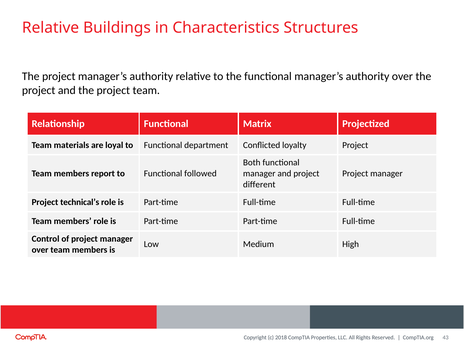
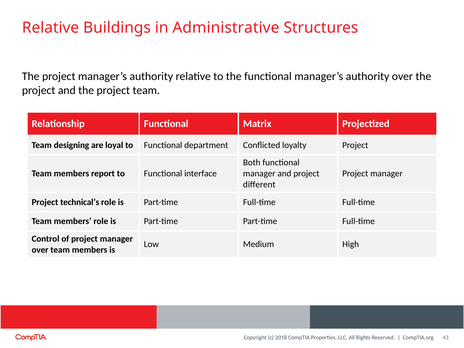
Characteristics: Characteristics -> Administrative
materials: materials -> designing
followed: followed -> interface
